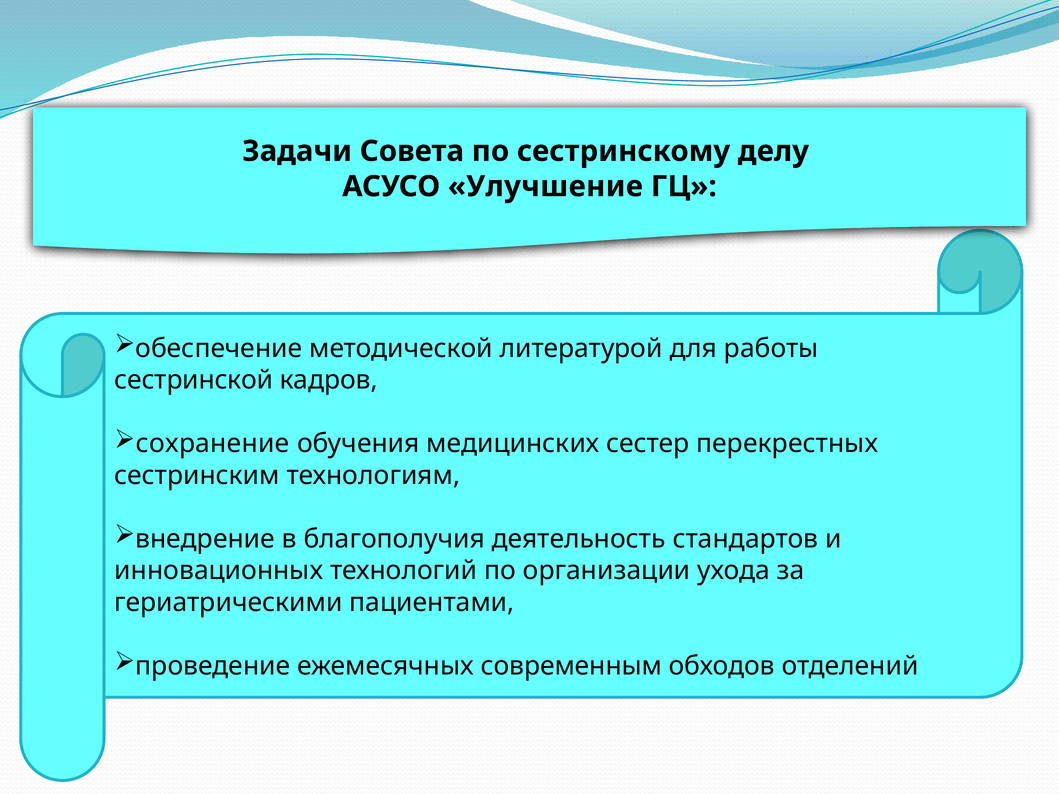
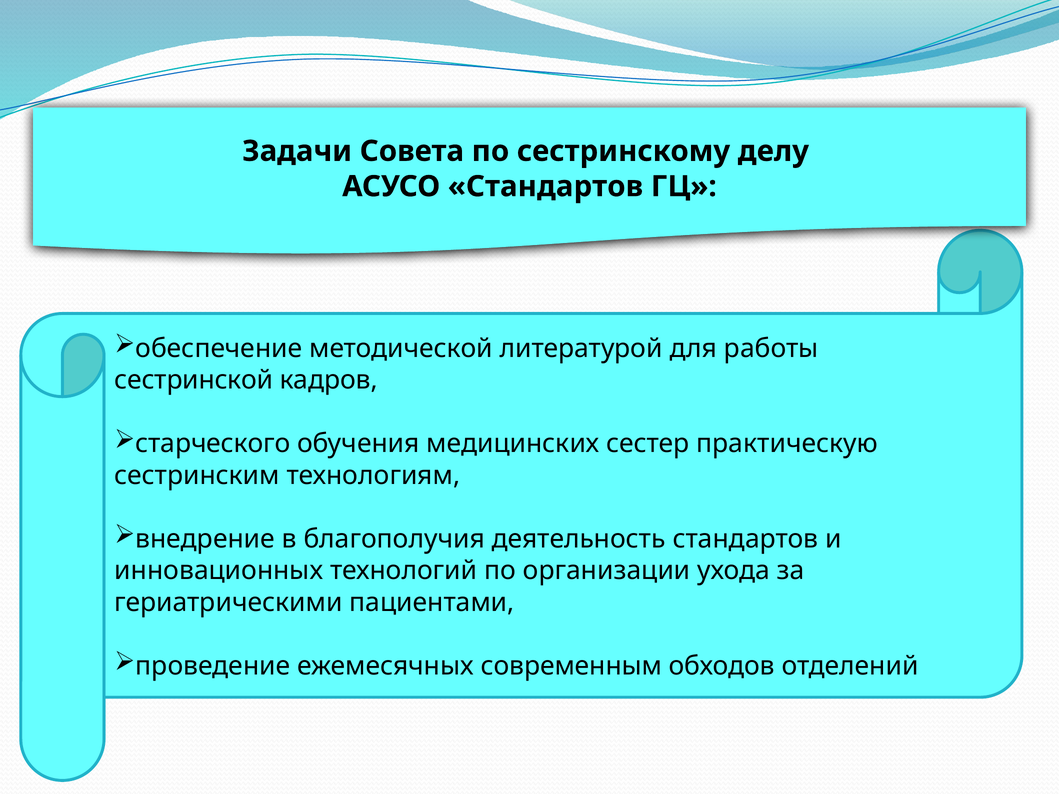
АСУСО Улучшение: Улучшение -> Стандартов
сохранение: сохранение -> старческого
перекрестных: перекрестных -> практическую
